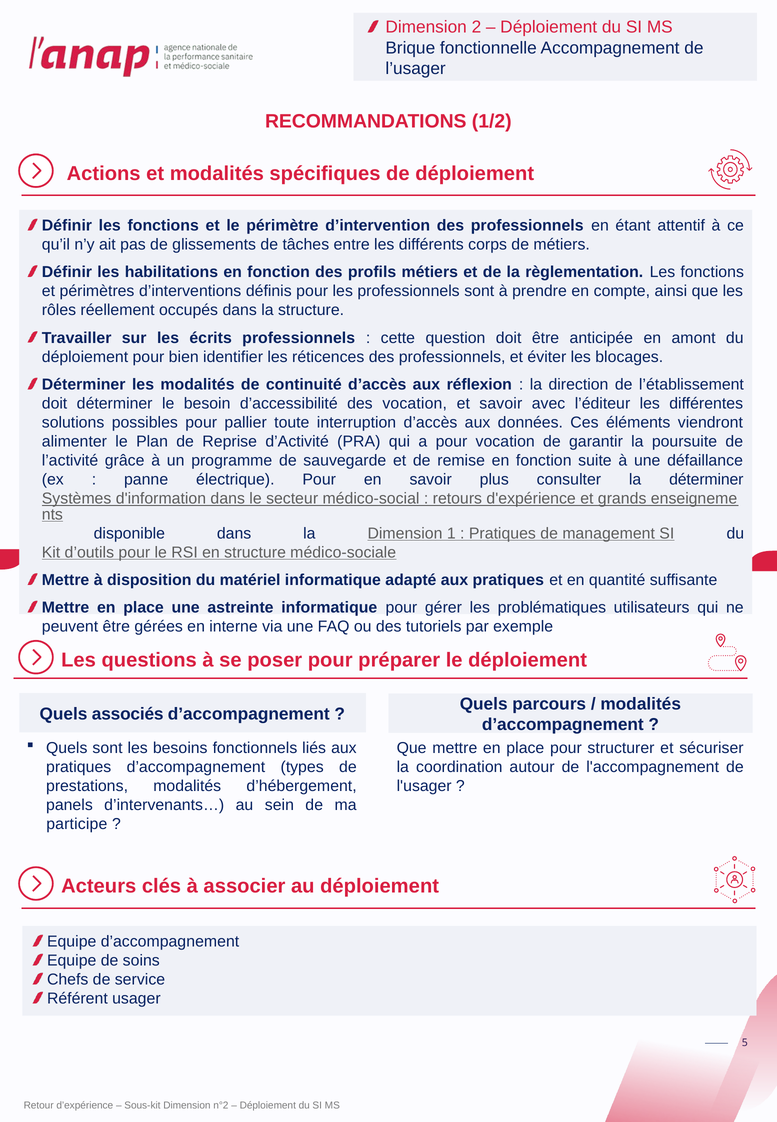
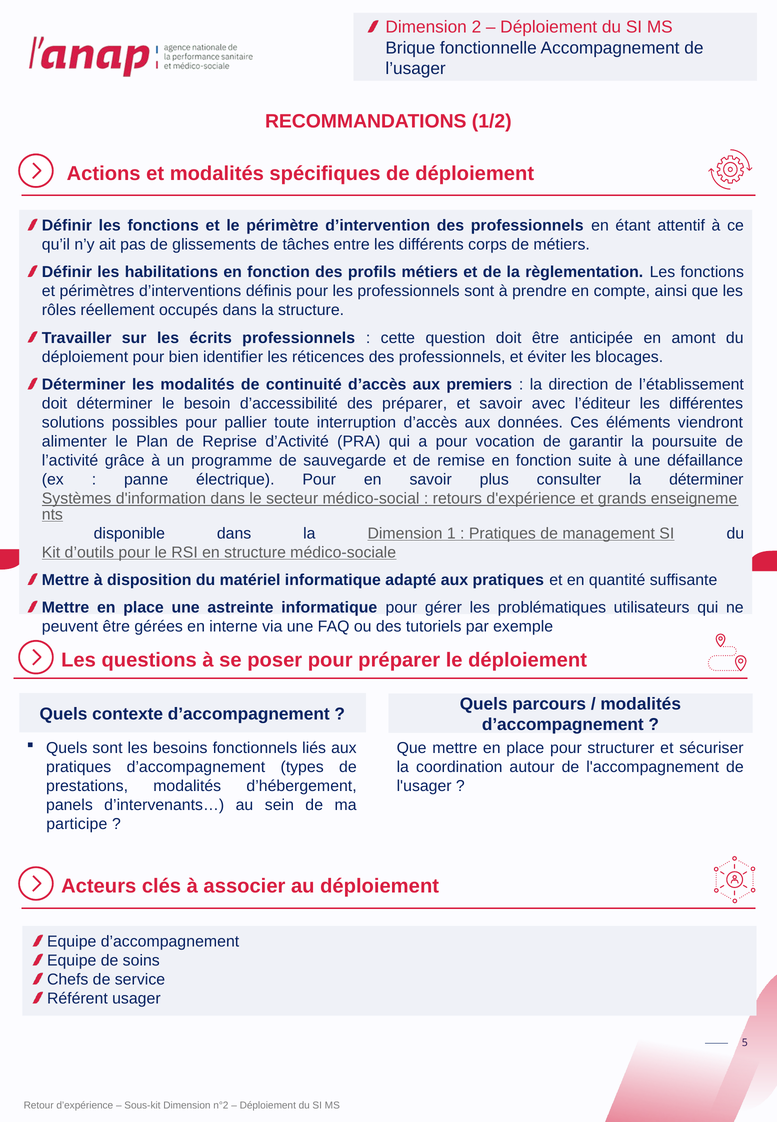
réflexion: réflexion -> premiers
des vocation: vocation -> préparer
associés: associés -> contexte
